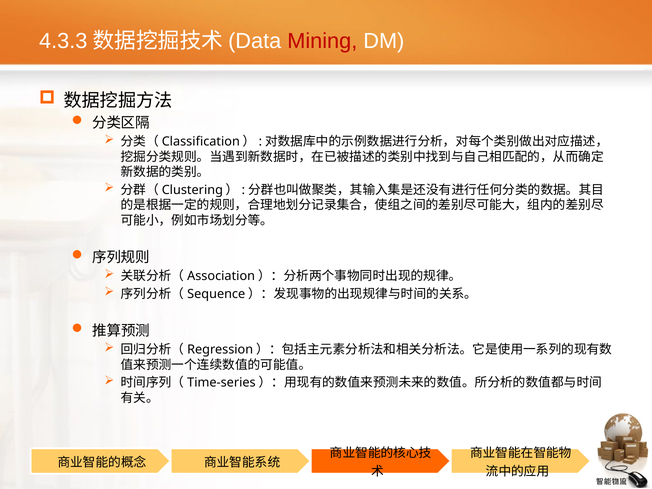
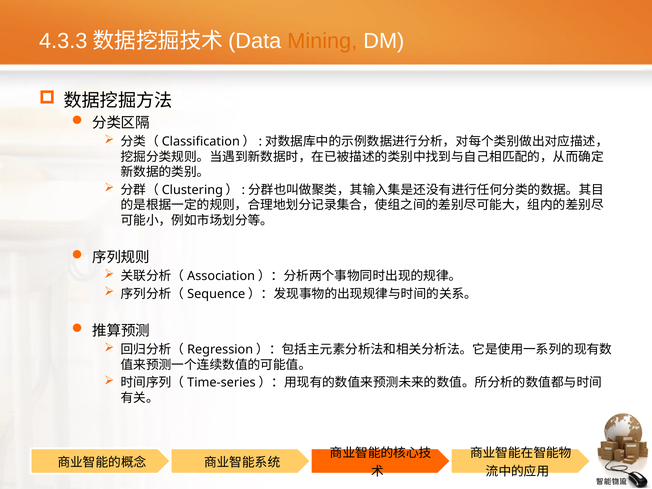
Mining colour: red -> orange
